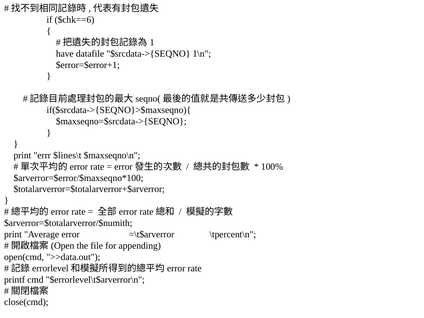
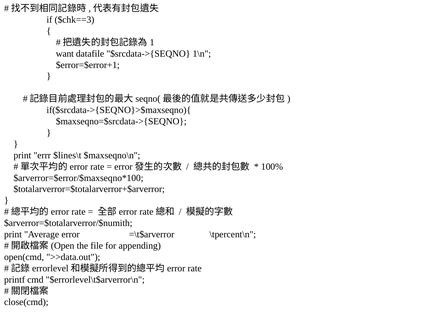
$chk==6: $chk==6 -> $chk==3
have: have -> want
